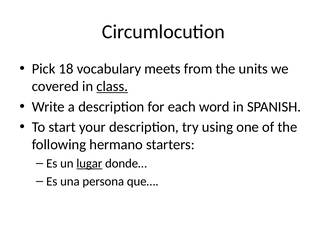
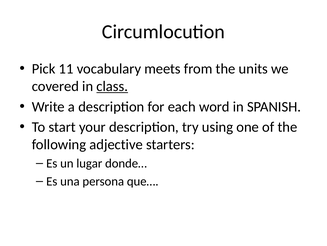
18: 18 -> 11
hermano: hermano -> adjective
lugar underline: present -> none
